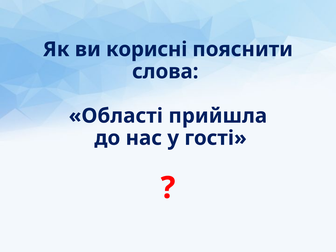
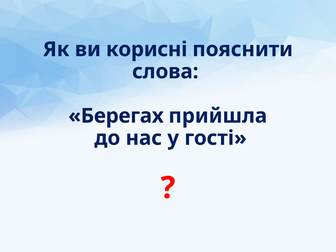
Області: Області -> Берегах
